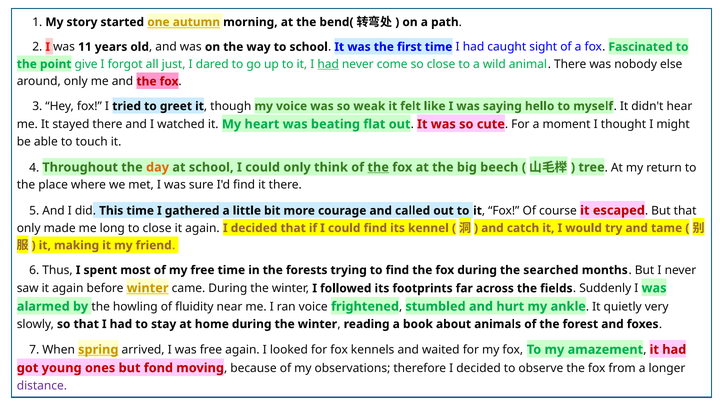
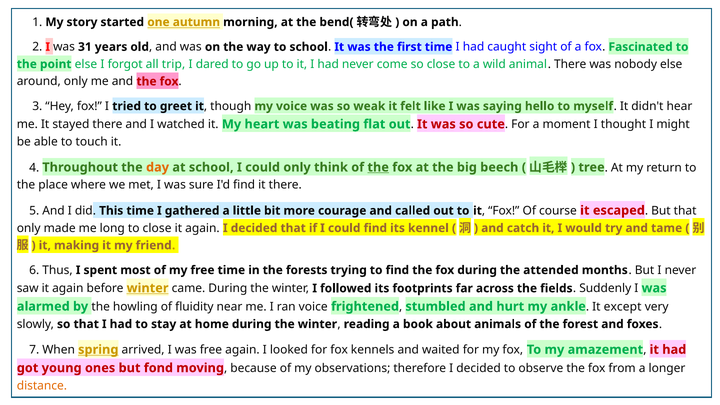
11: 11 -> 31
point give: give -> else
just: just -> trip
had at (328, 64) underline: present -> none
searched: searched -> attended
quietly: quietly -> except
distance colour: purple -> orange
